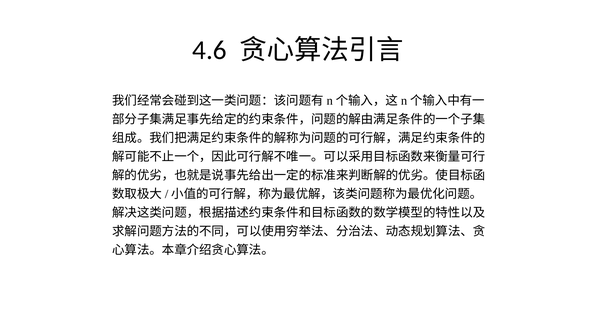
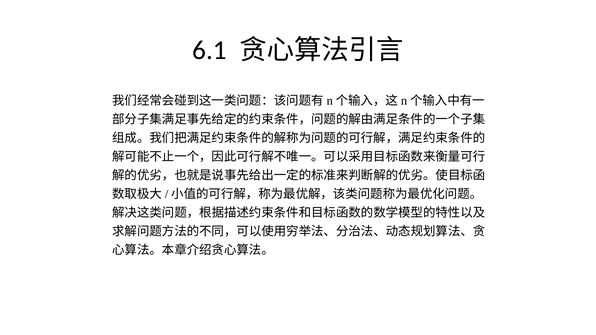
4.6: 4.6 -> 6.1
